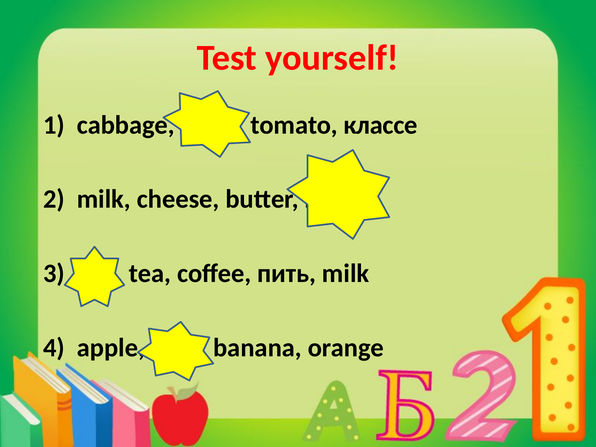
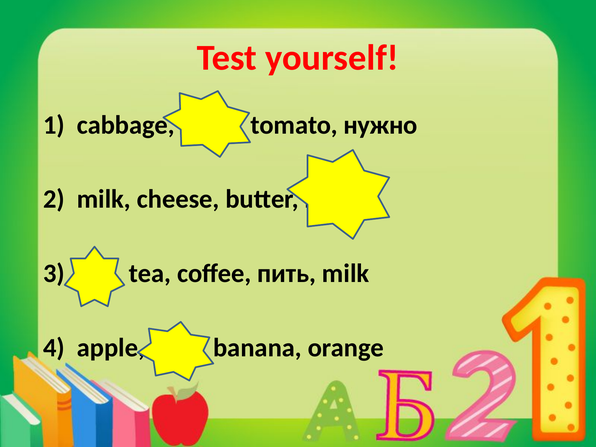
классе: классе -> нужно
